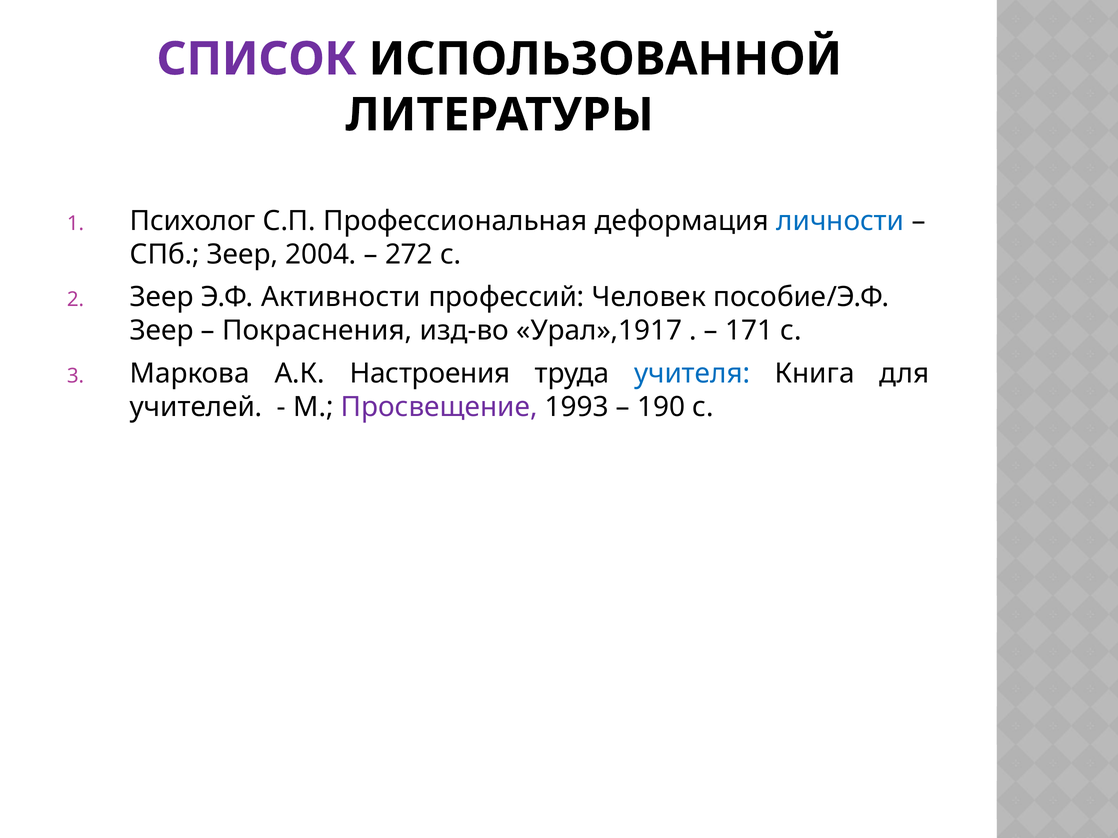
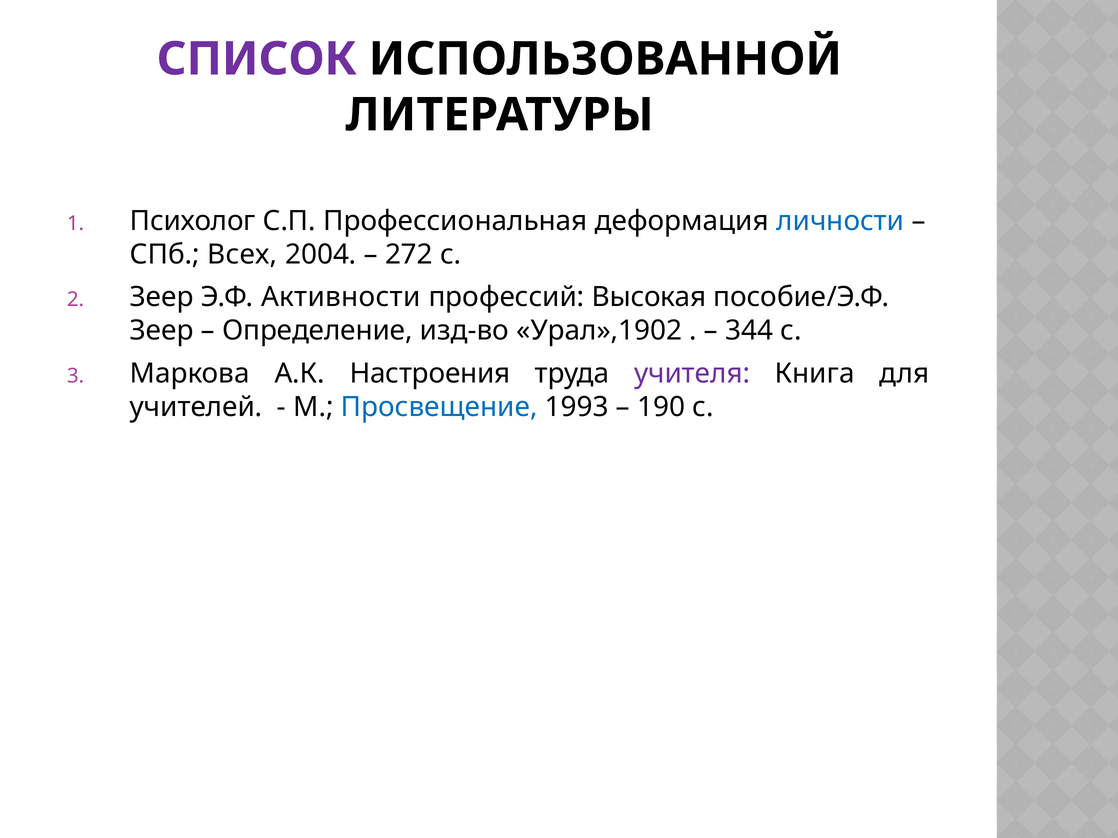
СПб Зеер: Зеер -> Всех
Человек: Человек -> Высокая
Покраснения: Покраснения -> Определение
Урал»,1917: Урал»,1917 -> Урал»,1902
171: 171 -> 344
учителя colour: blue -> purple
Просвещение colour: purple -> blue
